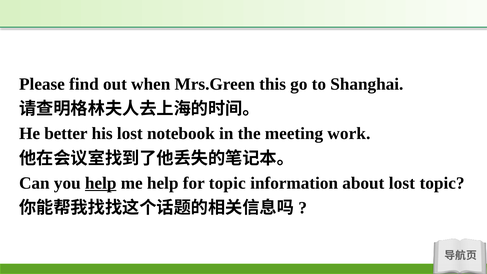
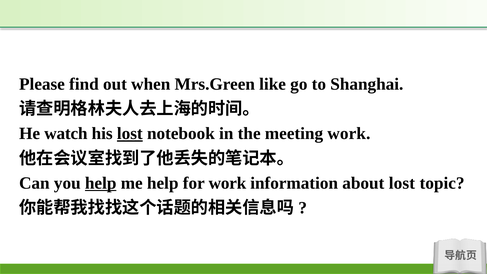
this: this -> like
better: better -> watch
lost at (130, 134) underline: none -> present
for topic: topic -> work
